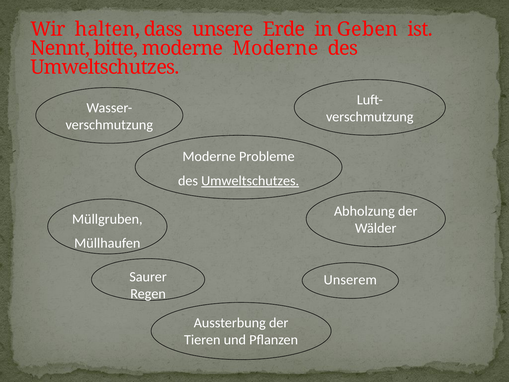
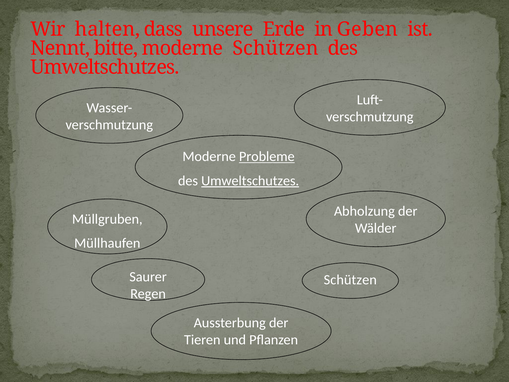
moderne Moderne: Moderne -> Schützen
Probleme underline: none -> present
Unserem at (350, 280): Unserem -> Schützen
